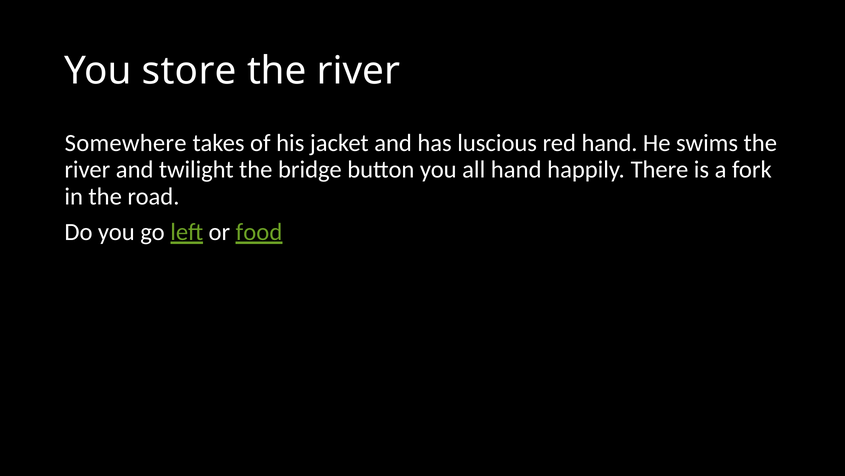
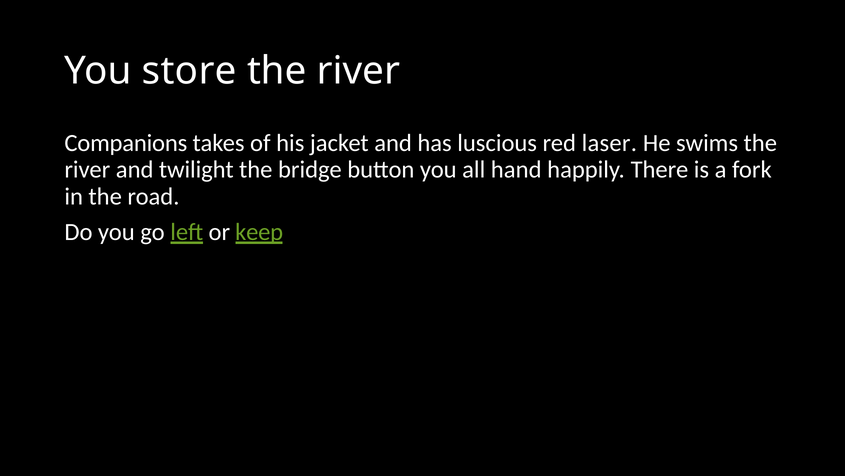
Somewhere: Somewhere -> Companions
red hand: hand -> laser
food: food -> keep
